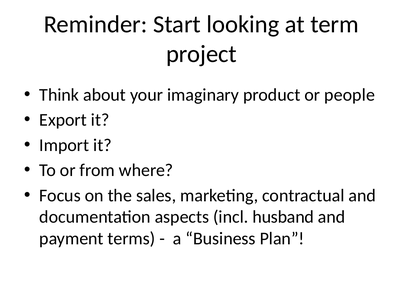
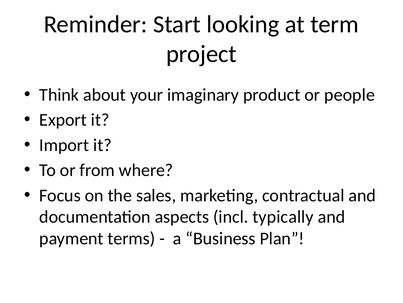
husband: husband -> typically
